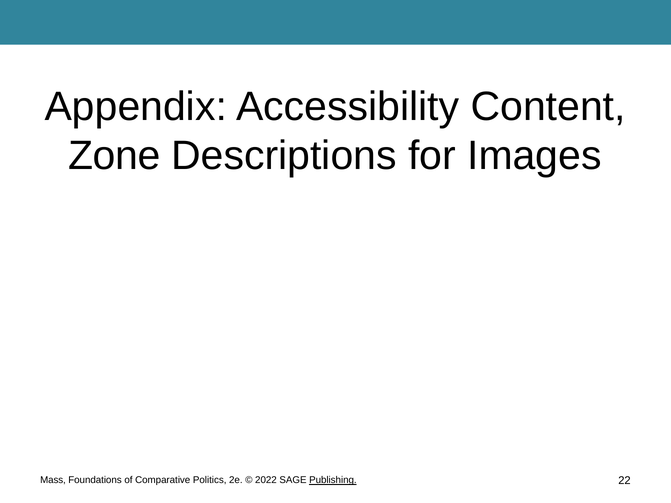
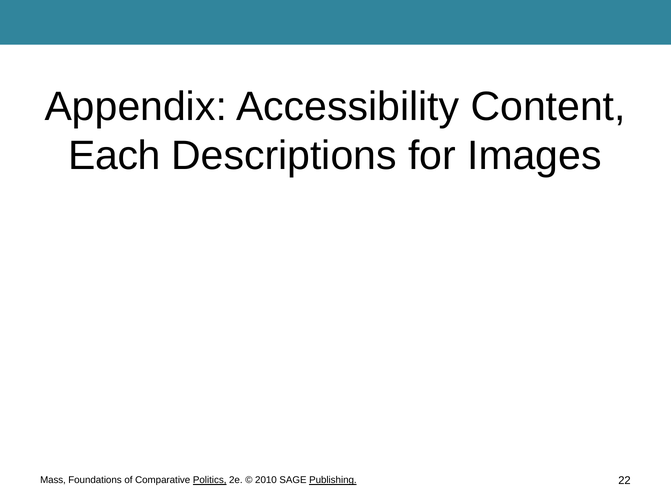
Zone: Zone -> Each
Politics underline: none -> present
2022: 2022 -> 2010
